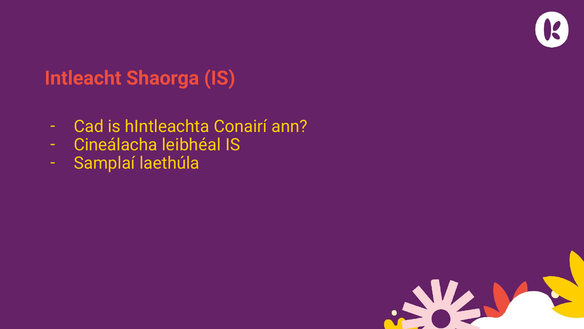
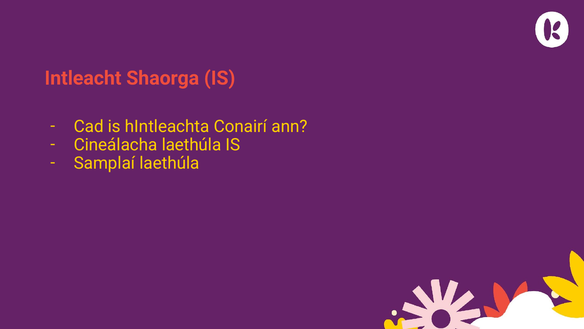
Cineálacha leibhéal: leibhéal -> laethúla
